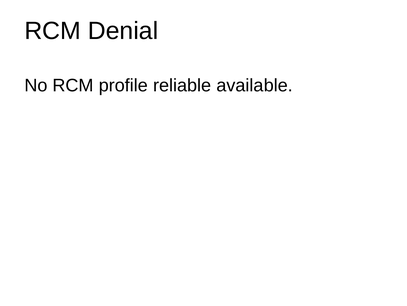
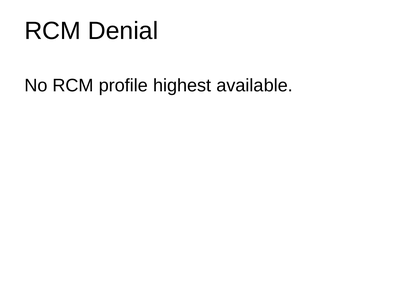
reliable: reliable -> highest
